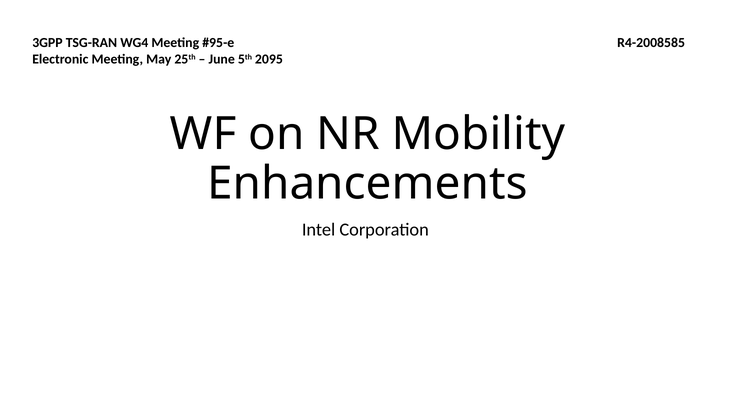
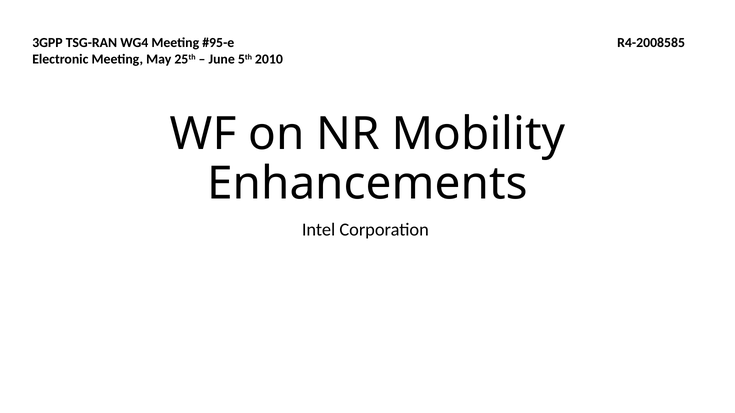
2095: 2095 -> 2010
